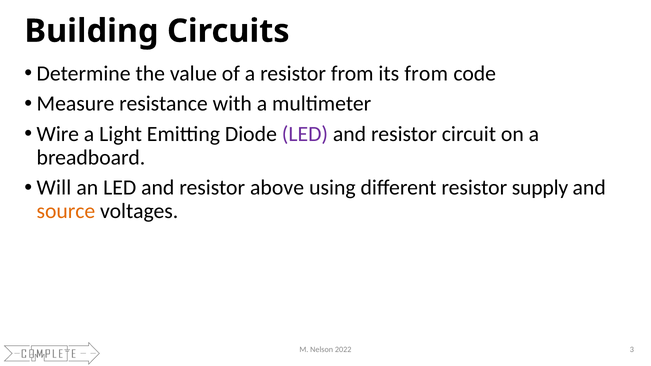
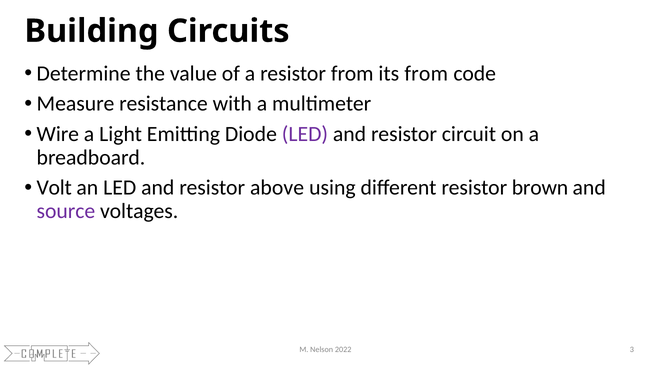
Will: Will -> Volt
supply: supply -> brown
source colour: orange -> purple
